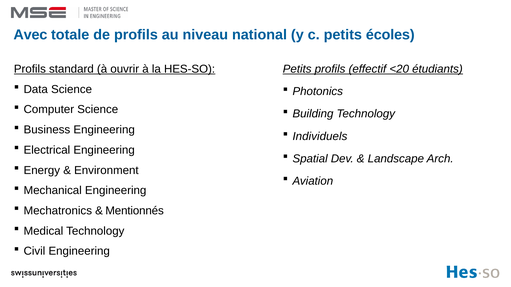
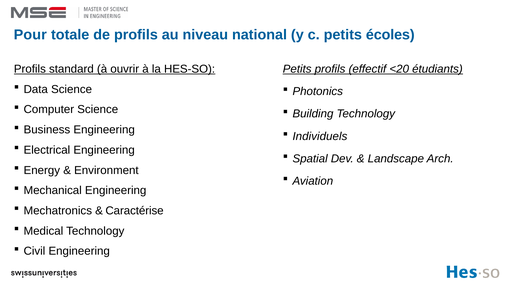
Avec: Avec -> Pour
Mentionnés: Mentionnés -> Caractérise
